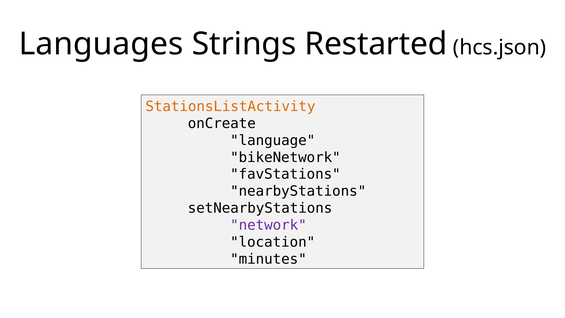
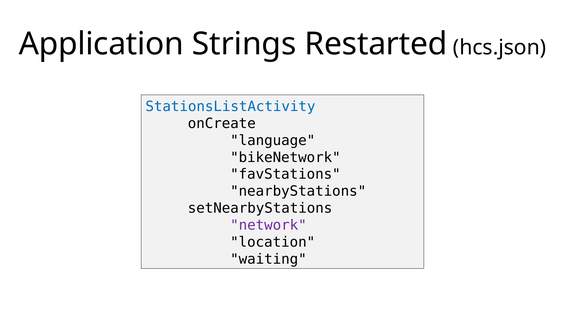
Languages: Languages -> Application
StationsListActivity colour: orange -> blue
minutes: minutes -> waiting
